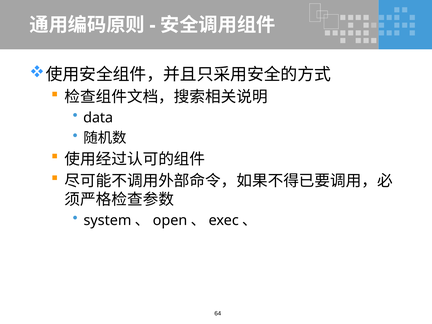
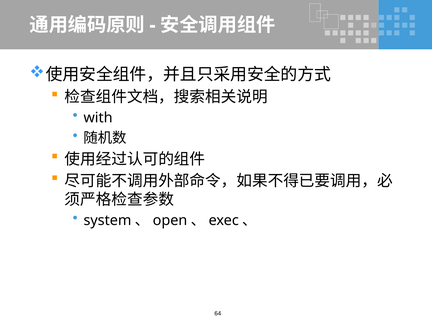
data: data -> with
